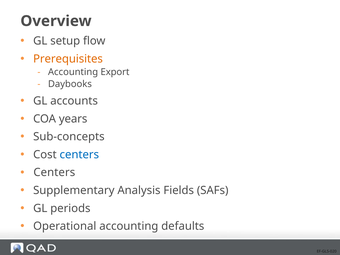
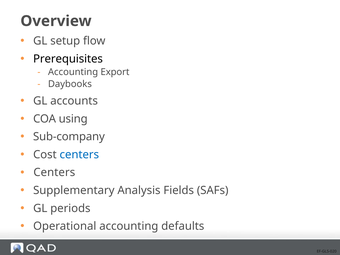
Prerequisites colour: orange -> black
years: years -> using
Sub-concepts: Sub-concepts -> Sub-company
